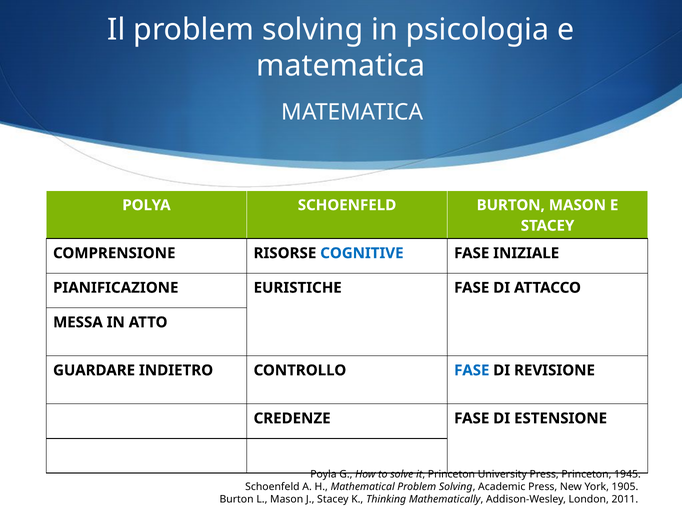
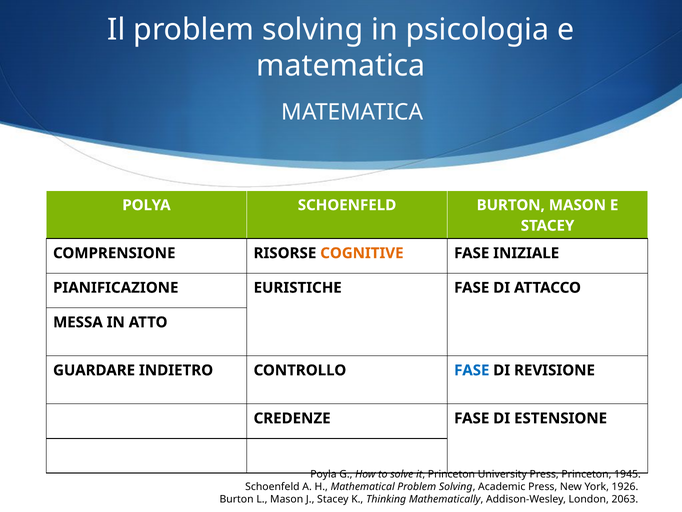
COGNITIVE colour: blue -> orange
1905: 1905 -> 1926
2011: 2011 -> 2063
